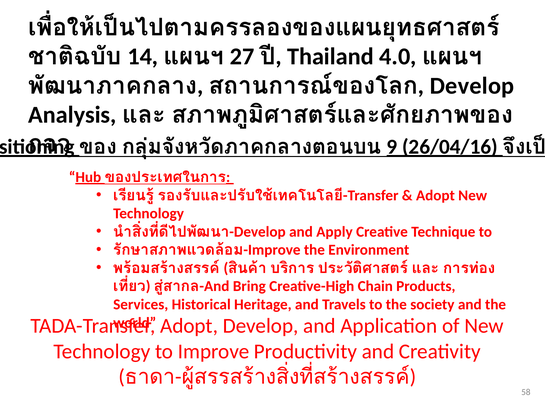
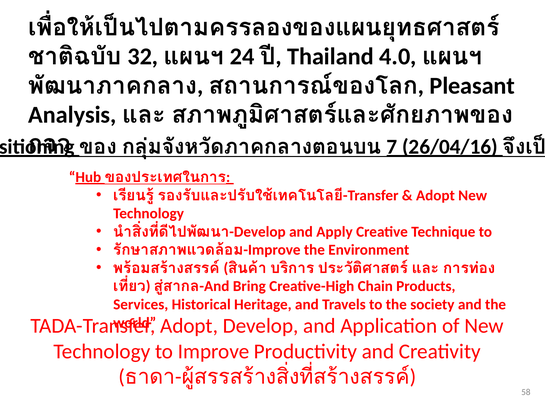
14: 14 -> 32
27: 27 -> 24
Develop at (472, 86): Develop -> Pleasant
9: 9 -> 7
